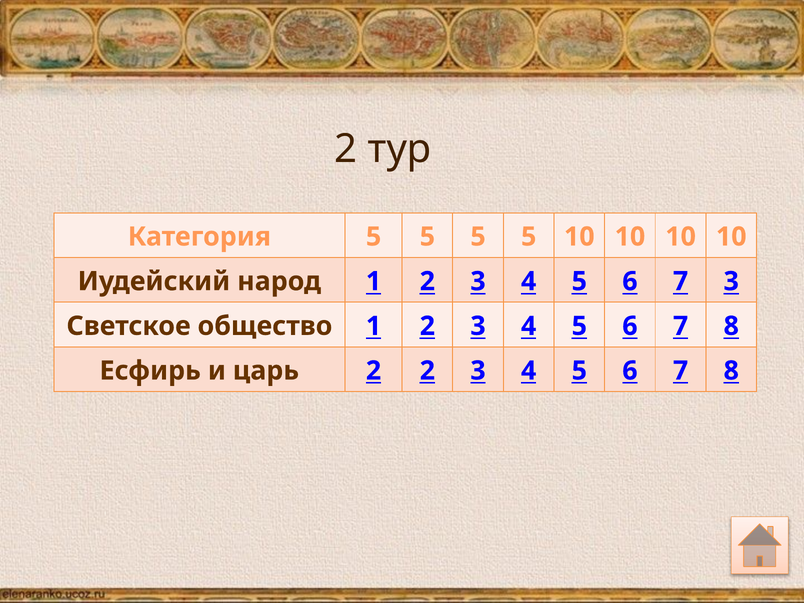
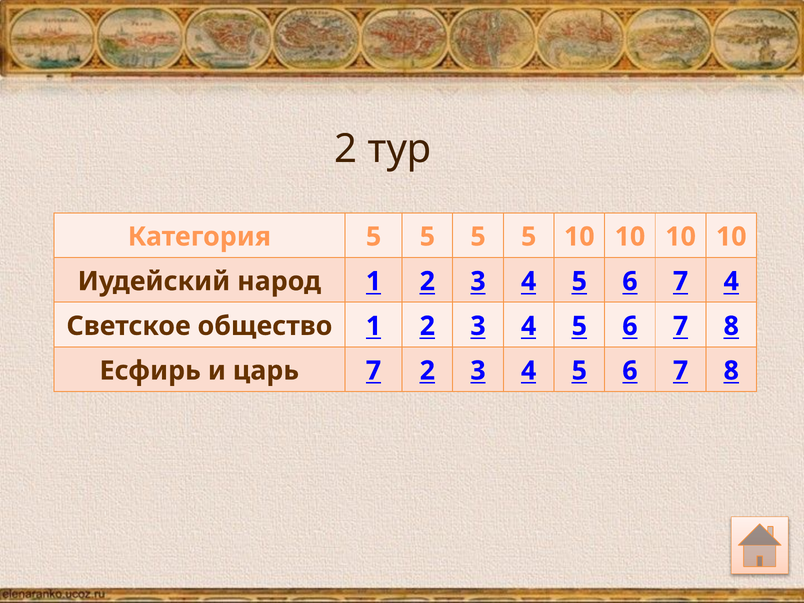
7 3: 3 -> 4
царь 2: 2 -> 7
